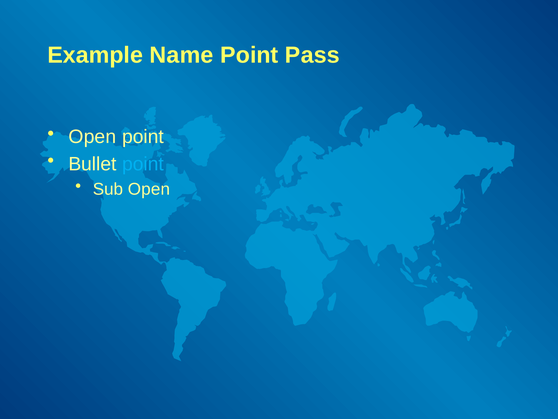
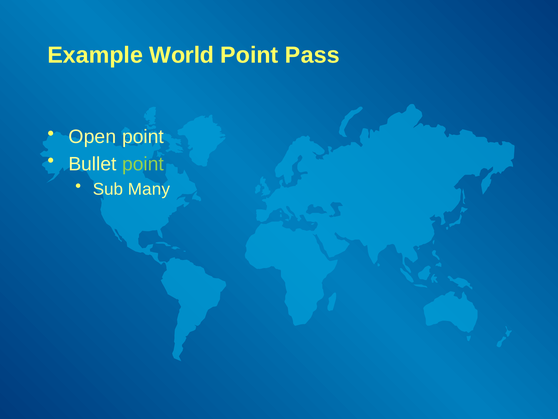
Name: Name -> World
point at (143, 164) colour: light blue -> light green
Sub Open: Open -> Many
